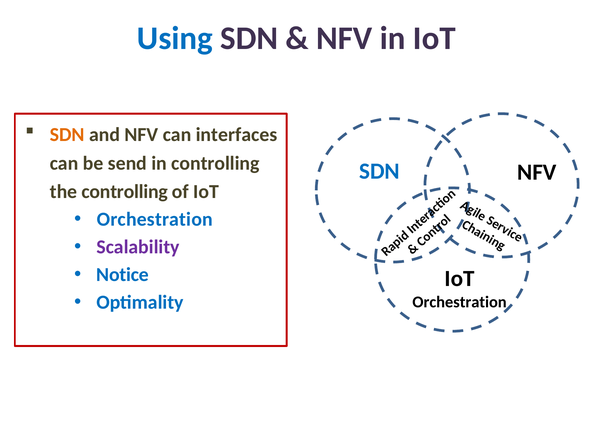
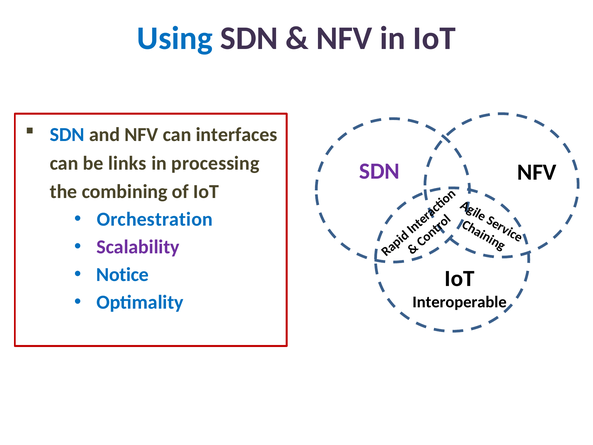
SDN at (67, 135) colour: orange -> blue
send: send -> links
in controlling: controlling -> processing
SDN at (379, 171) colour: blue -> purple
the controlling: controlling -> combining
Orchestration at (460, 302): Orchestration -> Interoperable
